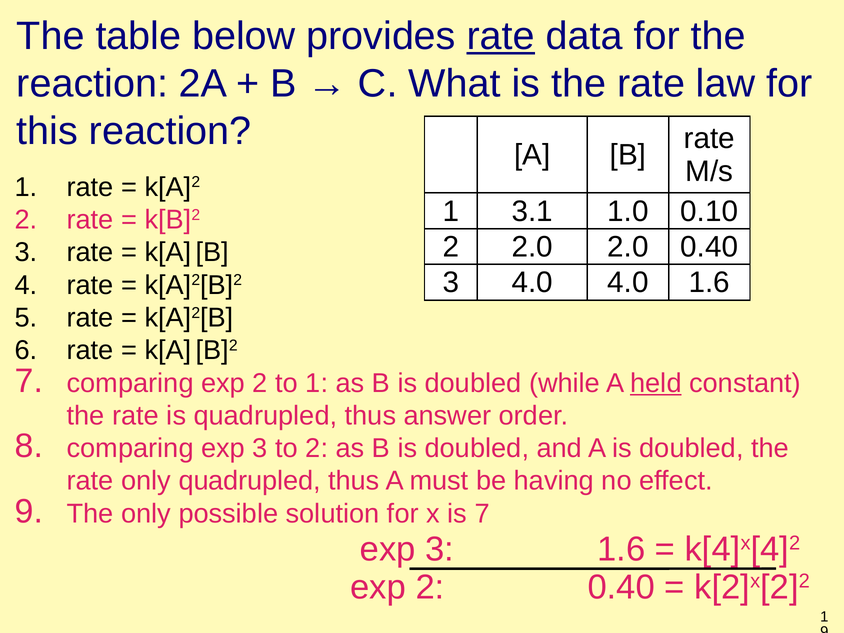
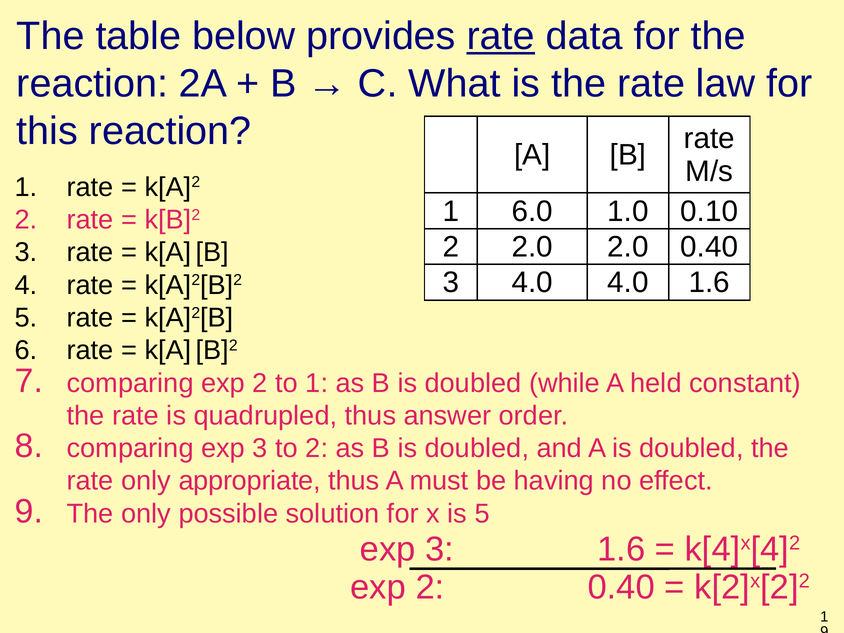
3.1: 3.1 -> 6.0
held underline: present -> none
only quadrupled: quadrupled -> appropriate
is 7: 7 -> 5
